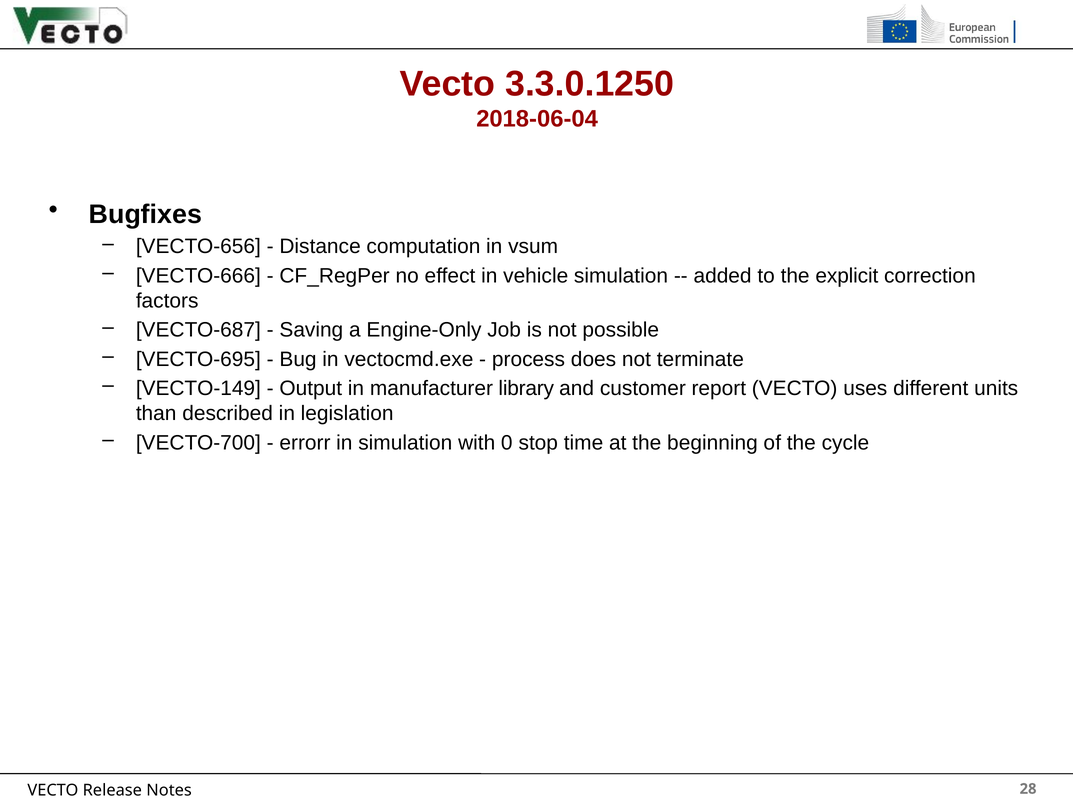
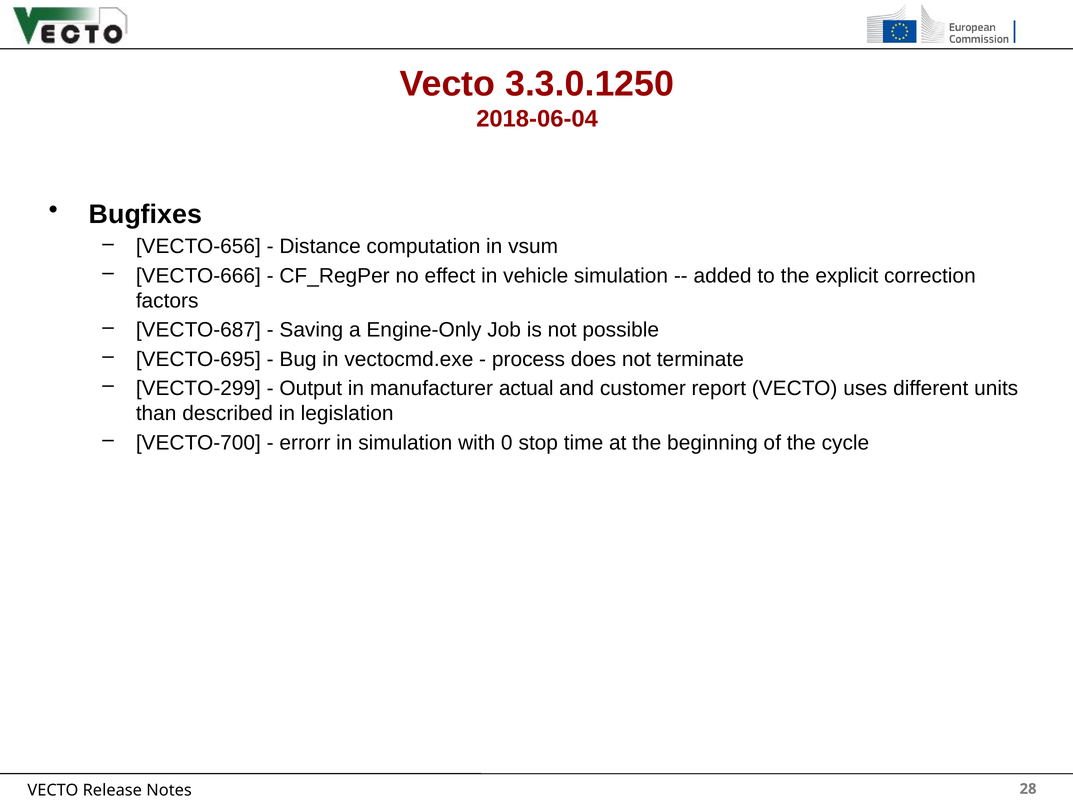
VECTO-149: VECTO-149 -> VECTO-299
library: library -> actual
